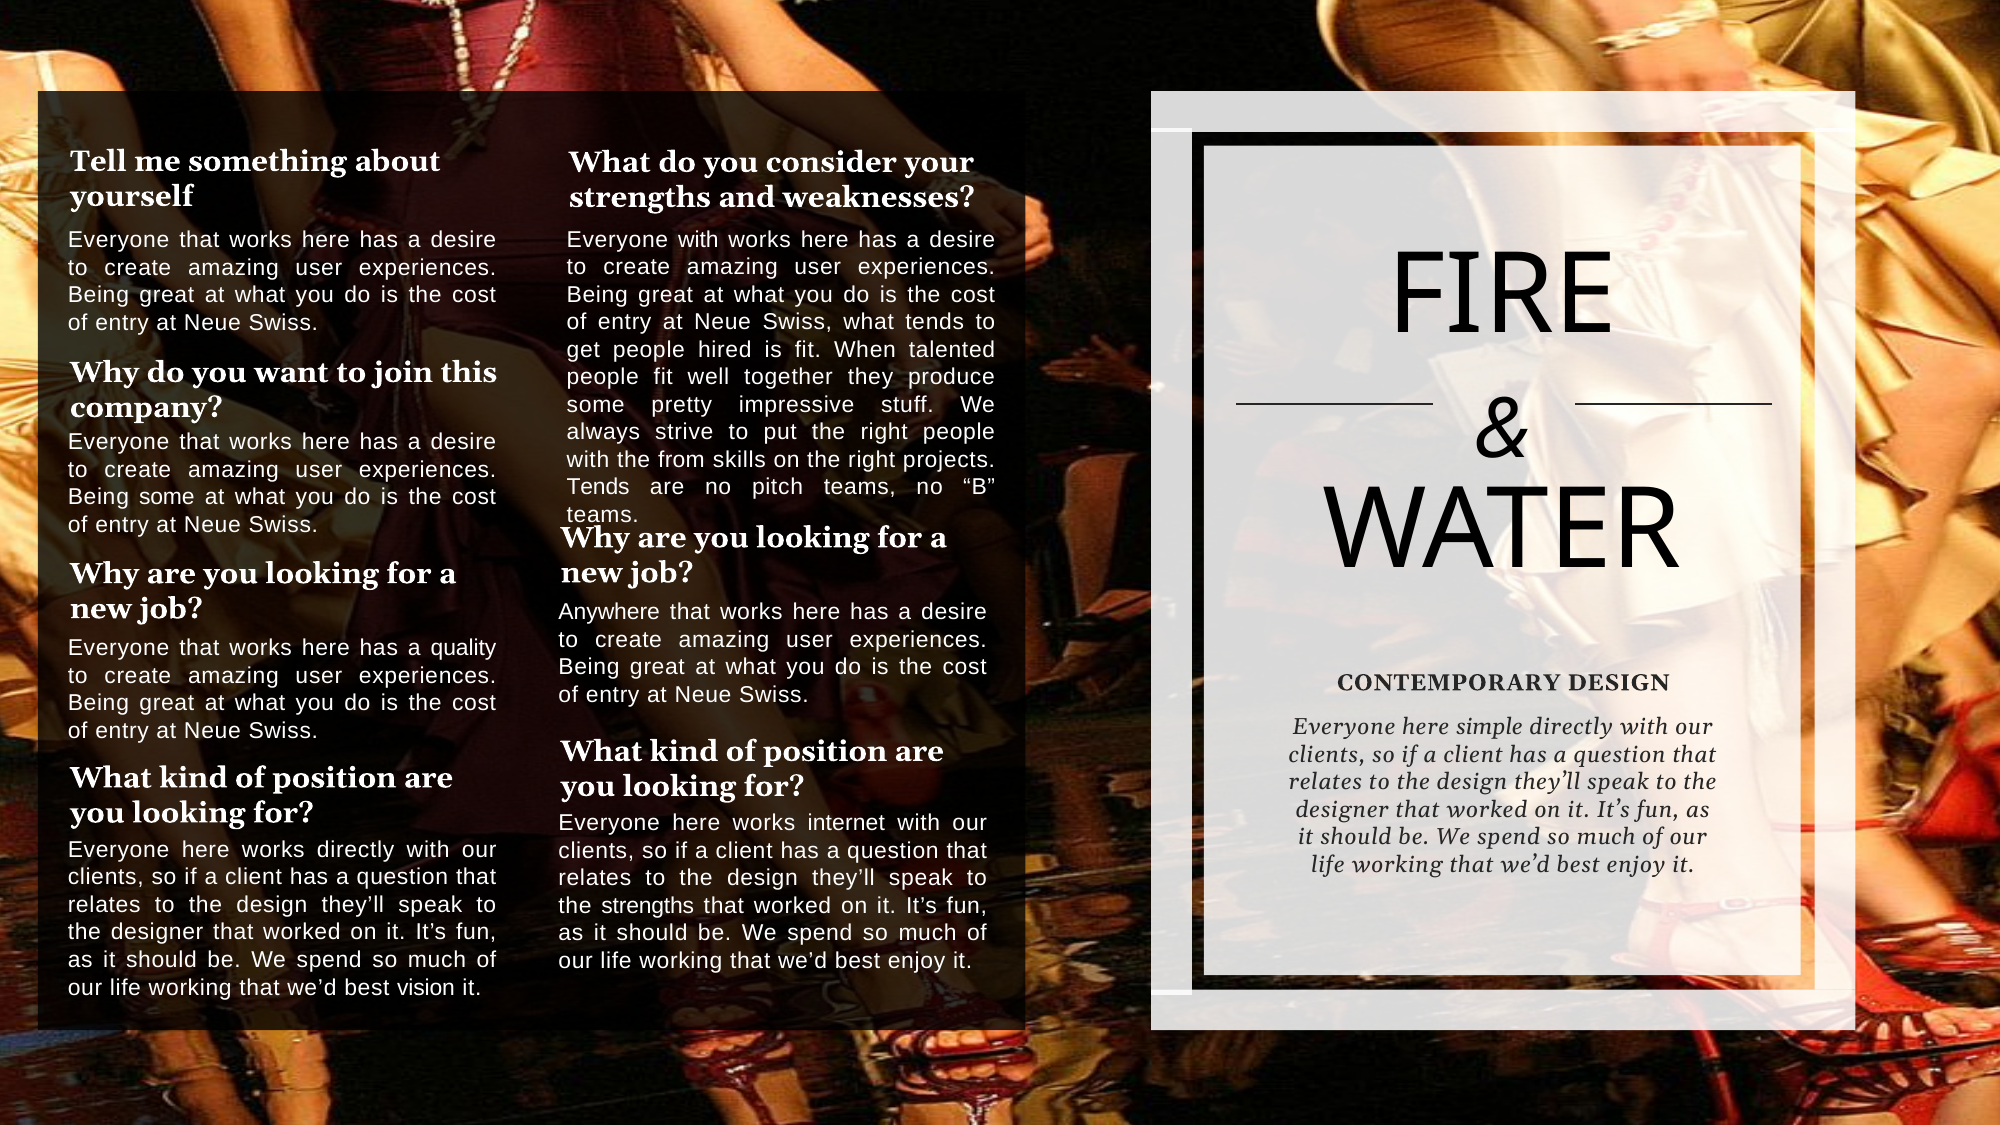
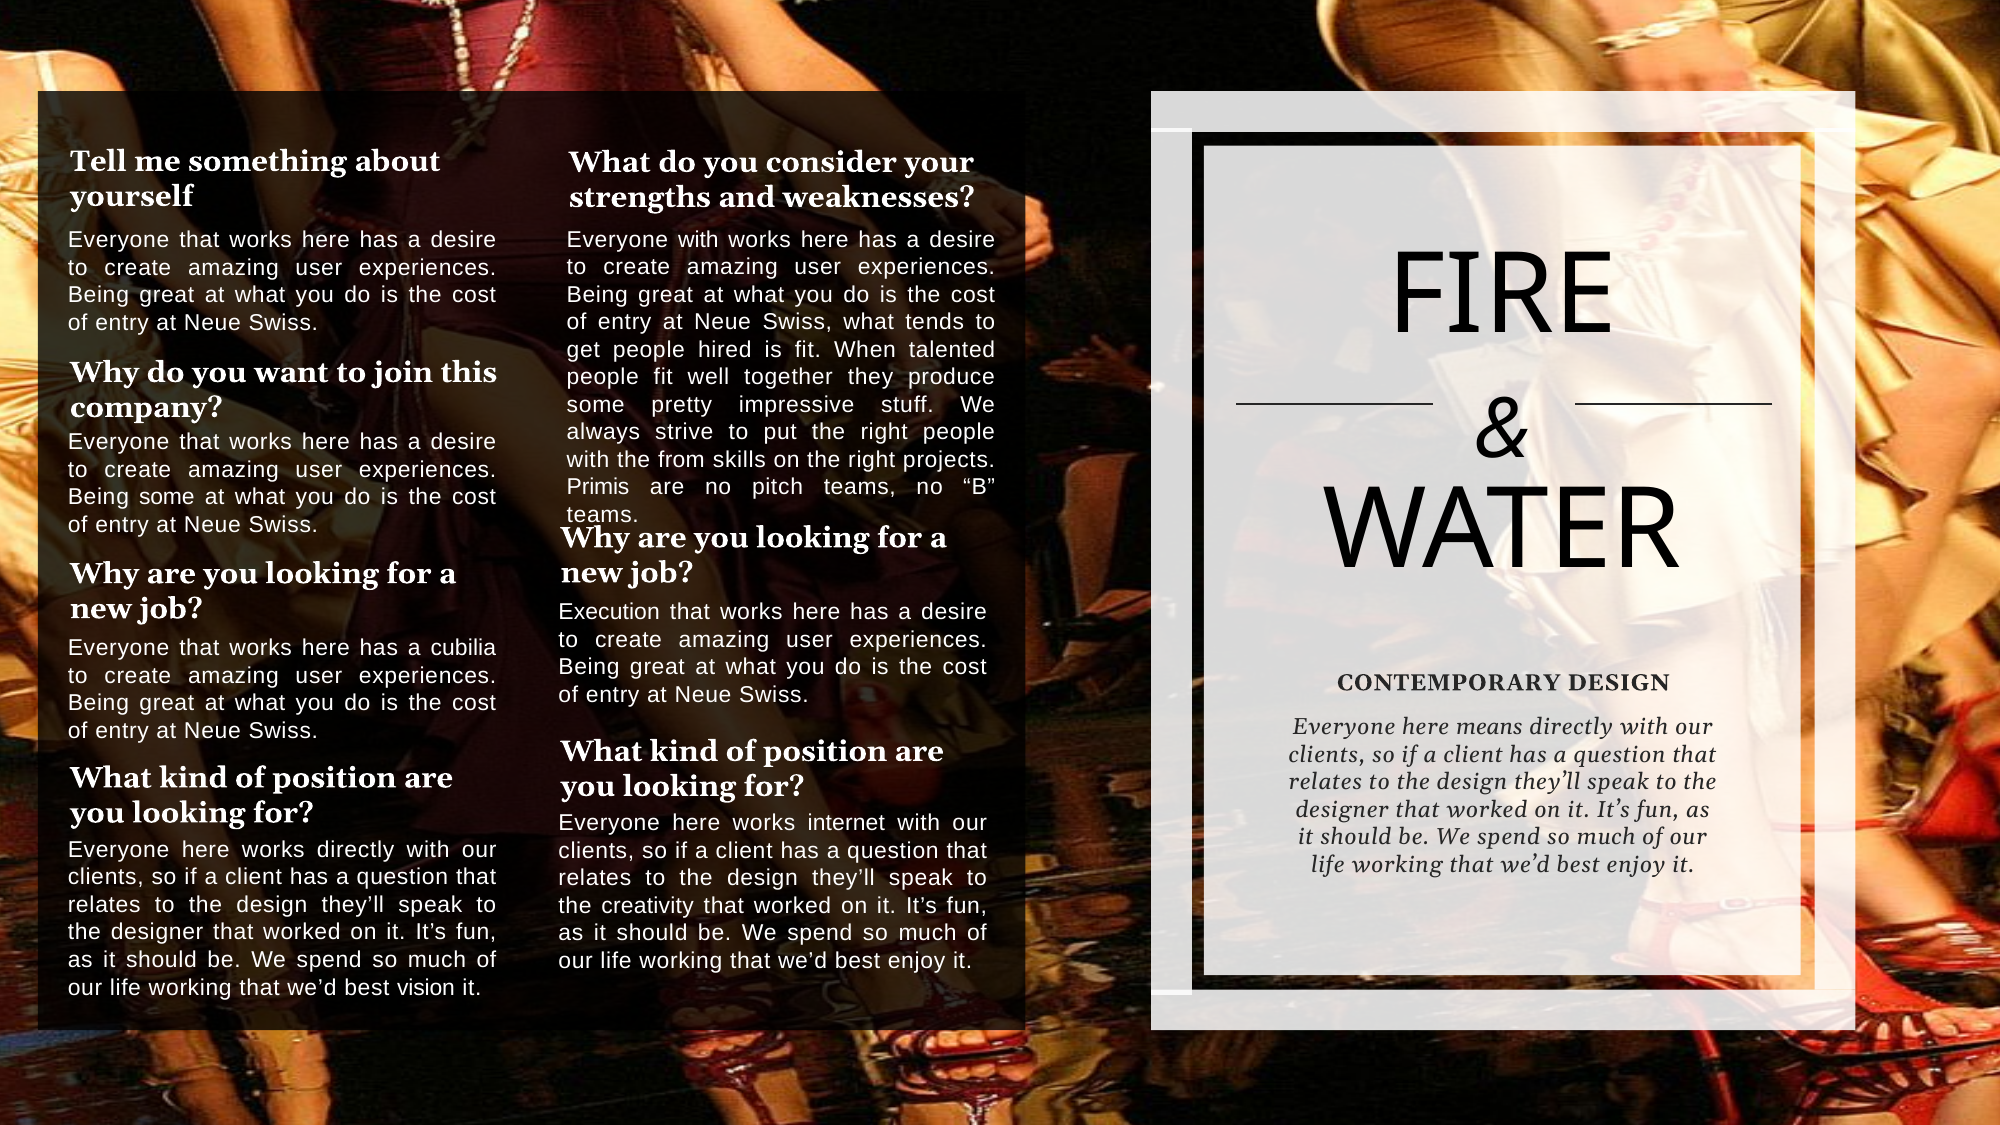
Tends at (598, 487): Tends -> Primis
Anywhere: Anywhere -> Execution
quality: quality -> cubilia
simple: simple -> means
the strengths: strengths -> creativity
